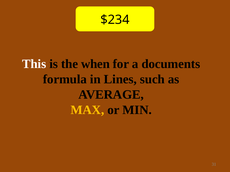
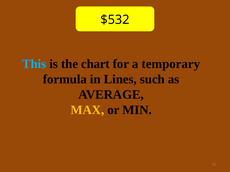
$234: $234 -> $532
This colour: white -> light blue
when: when -> chart
documents: documents -> temporary
